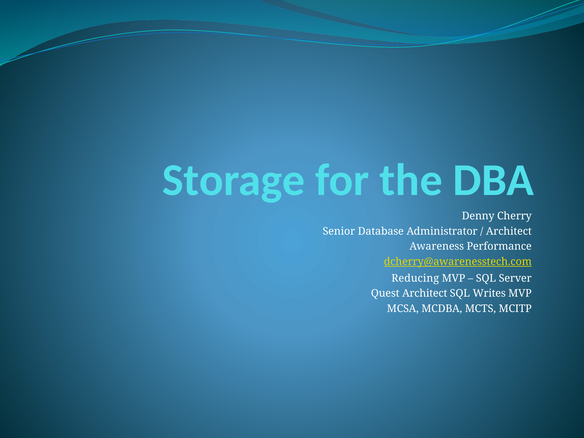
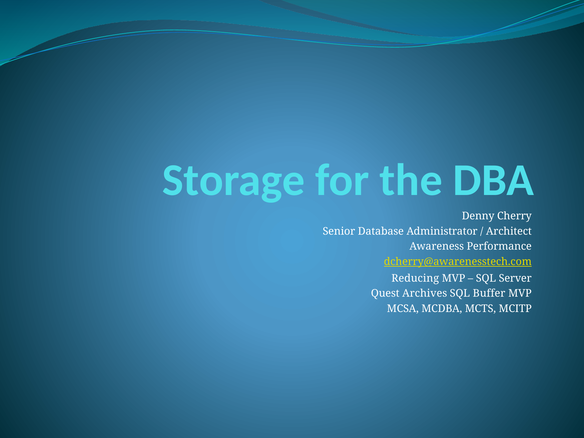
Quest Architect: Architect -> Archives
Writes: Writes -> Buffer
